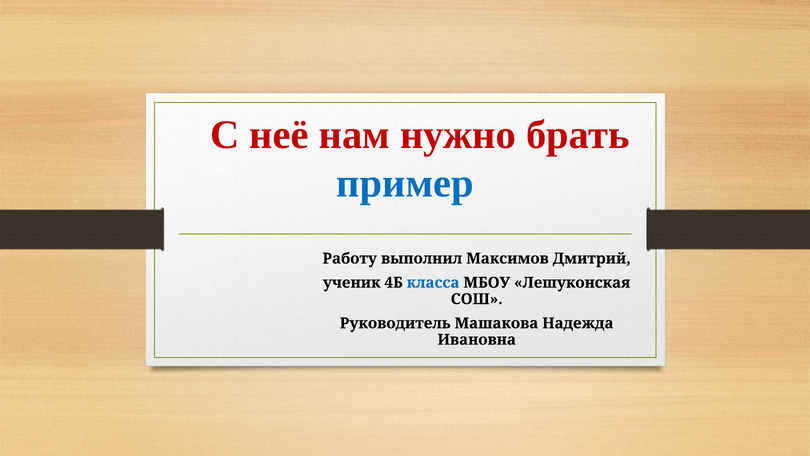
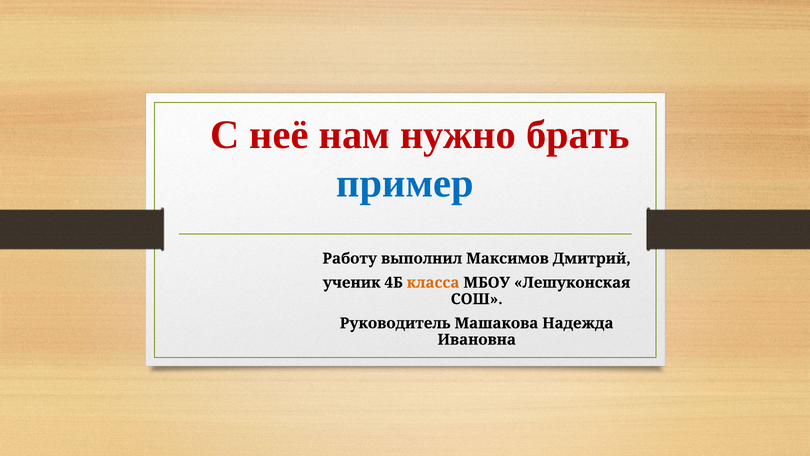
класса colour: blue -> orange
